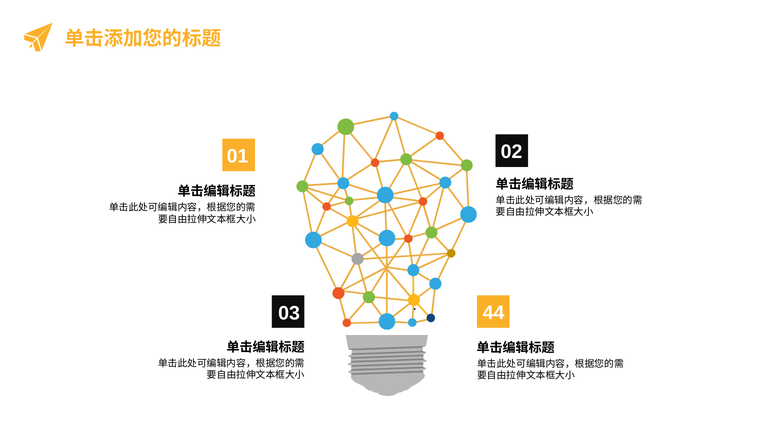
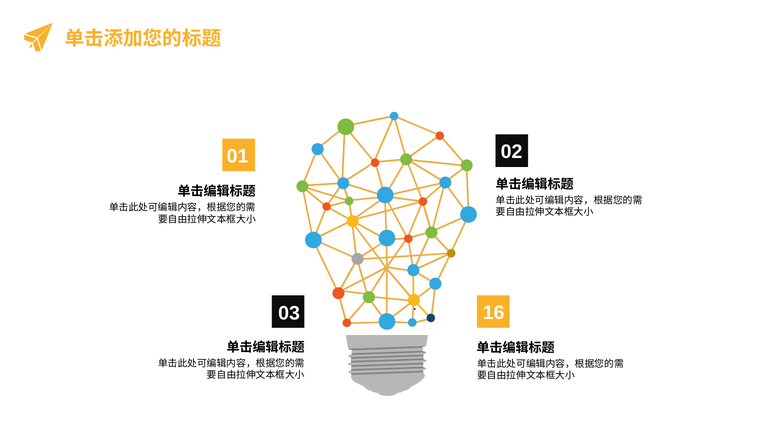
44: 44 -> 16
